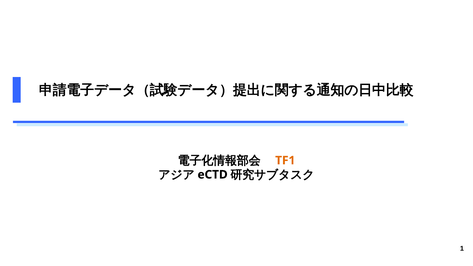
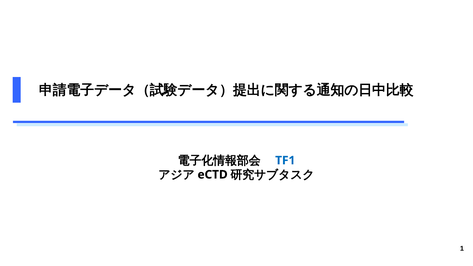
TF1 colour: orange -> blue
